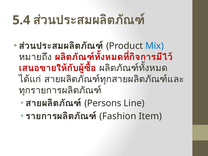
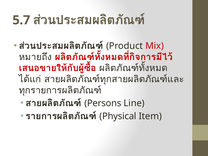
5.4: 5.4 -> 5.7
Mix colour: blue -> red
Fashion: Fashion -> Physical
